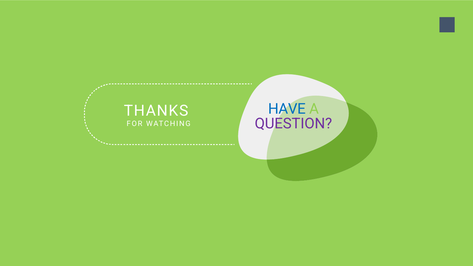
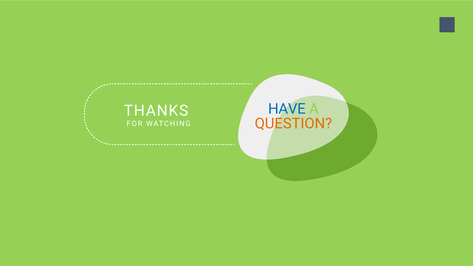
QUESTION colour: purple -> orange
